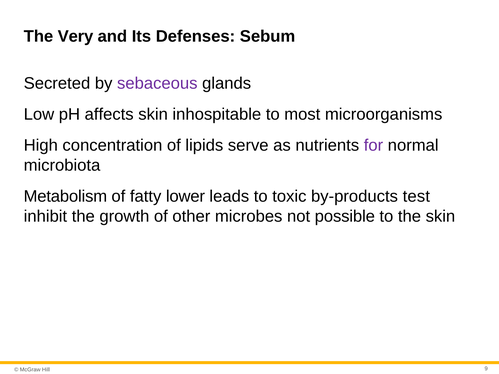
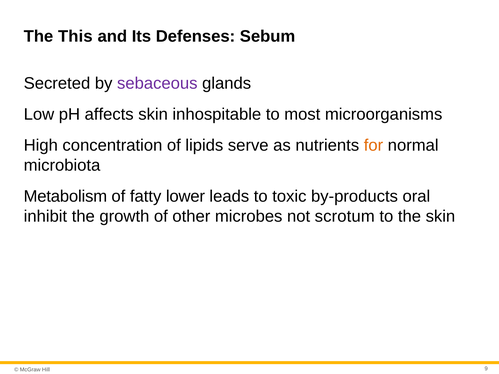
Very: Very -> This
for colour: purple -> orange
test: test -> oral
possible: possible -> scrotum
